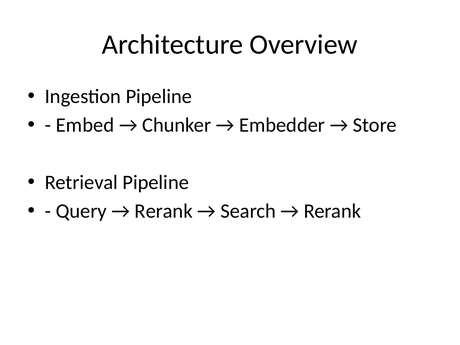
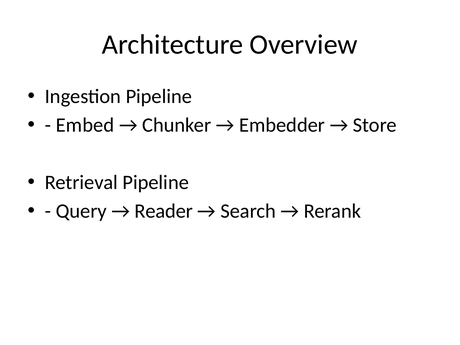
Rerank at (164, 211): Rerank -> Reader
